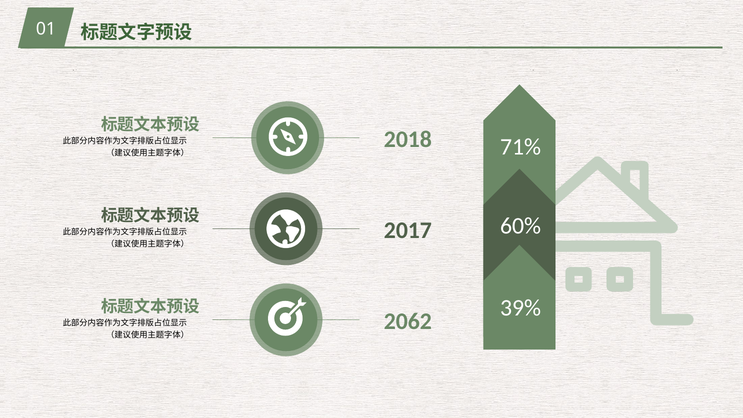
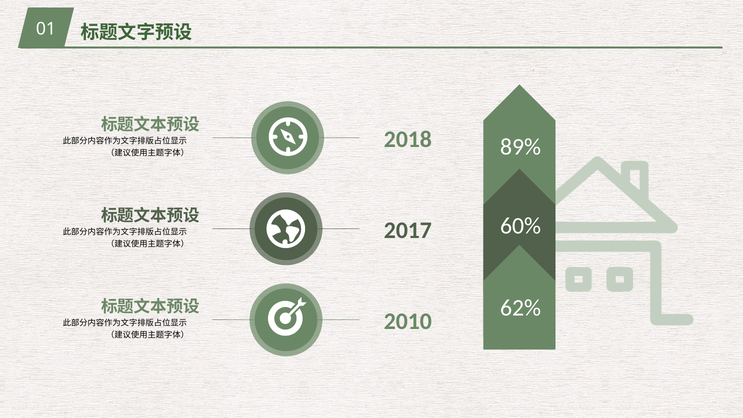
71%: 71% -> 89%
39%: 39% -> 62%
2062: 2062 -> 2010
